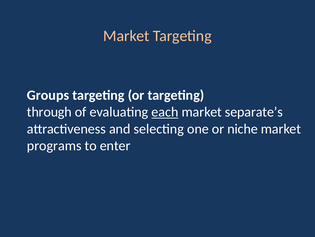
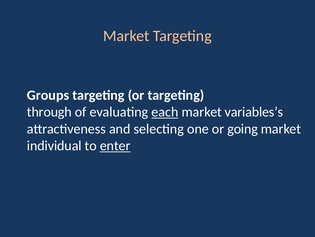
separate’s: separate’s -> variables’s
niche: niche -> going
programs: programs -> individual
enter underline: none -> present
